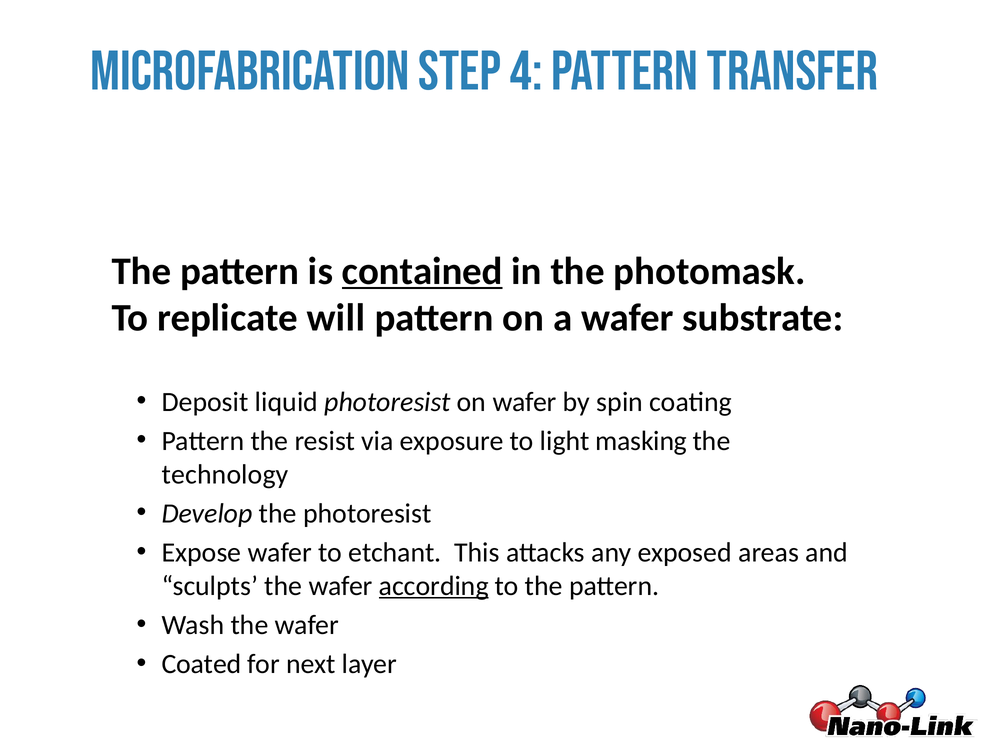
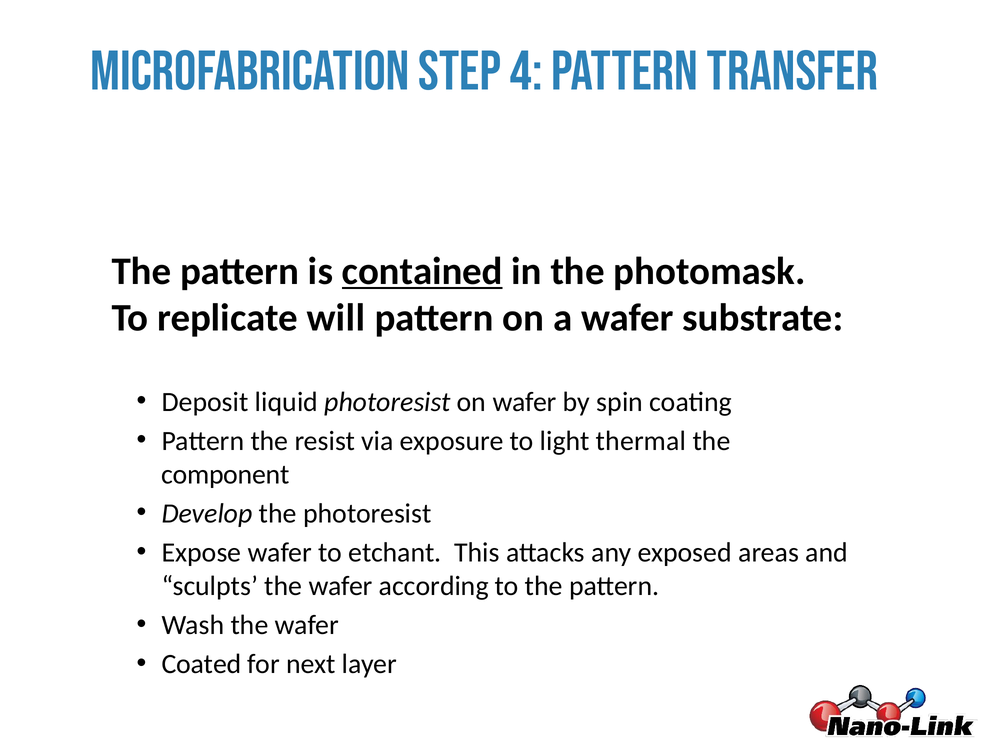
masking: masking -> thermal
technology: technology -> component
according underline: present -> none
